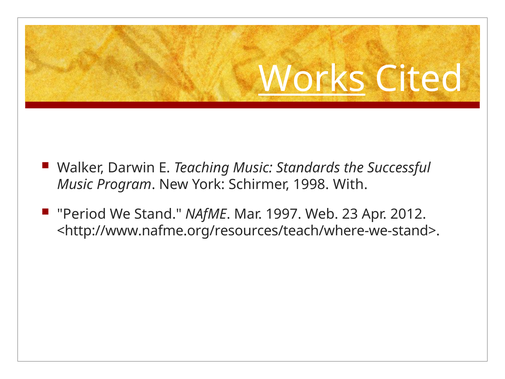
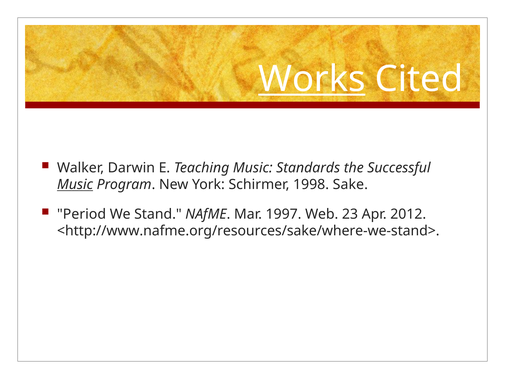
Music at (75, 184) underline: none -> present
With: With -> Sake
<http://www.nafme.org/resources/teach/where-we-stand>: <http://www.nafme.org/resources/teach/where-we-stand> -> <http://www.nafme.org/resources/sake/where-we-stand>
